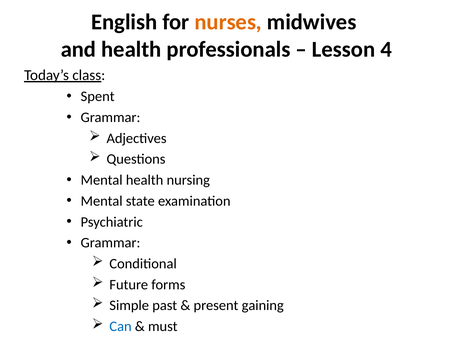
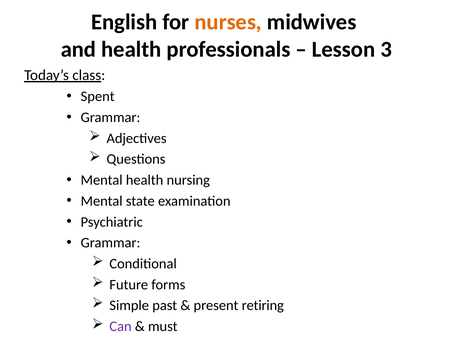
4: 4 -> 3
gaining: gaining -> retiring
Can colour: blue -> purple
